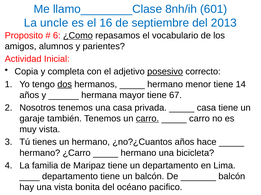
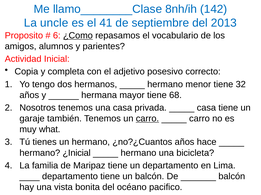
601: 601 -> 142
16: 16 -> 41
posesivo underline: present -> none
dos underline: present -> none
14: 14 -> 32
67: 67 -> 68
muy vista: vista -> what
¿Carro: ¿Carro -> ¿Inicial
